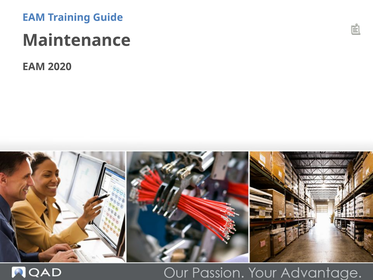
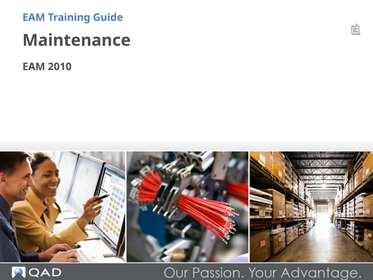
2020: 2020 -> 2010
